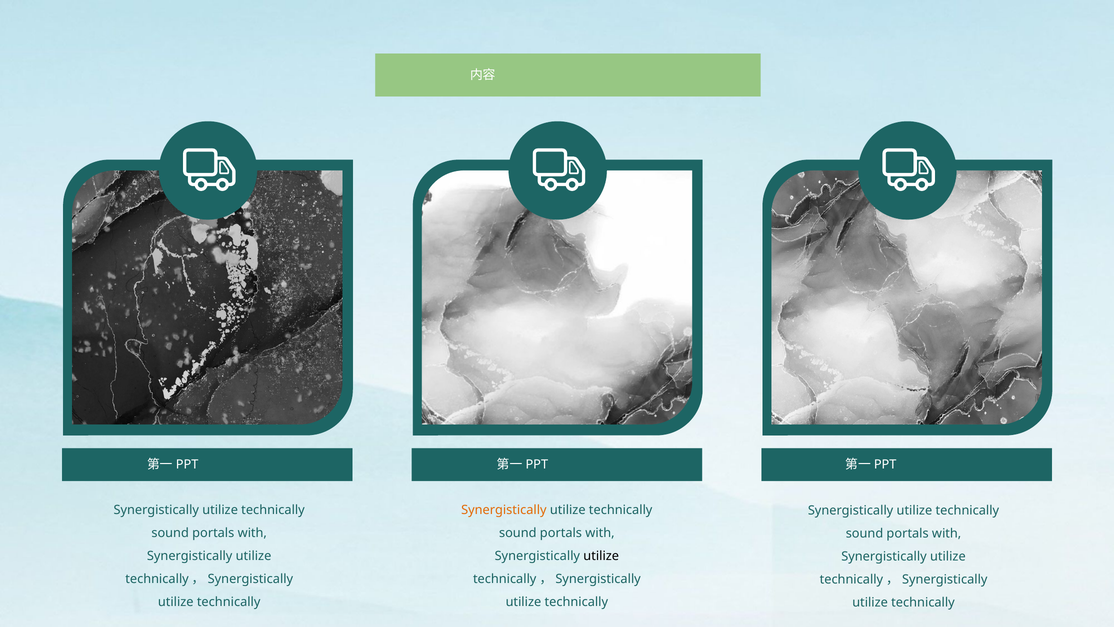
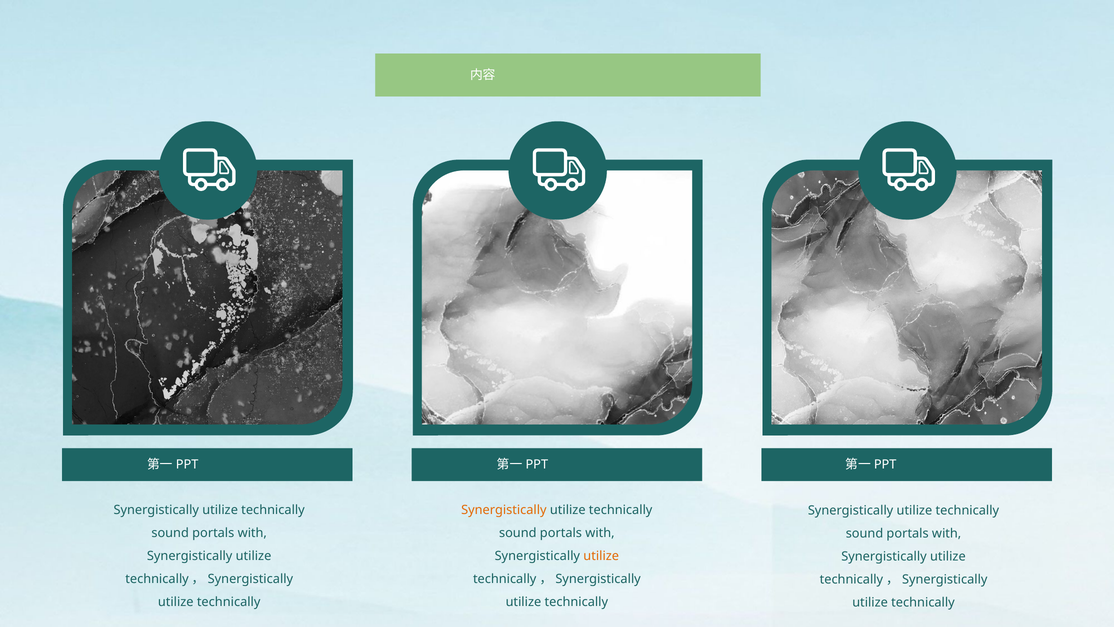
utilize at (601, 556) colour: black -> orange
